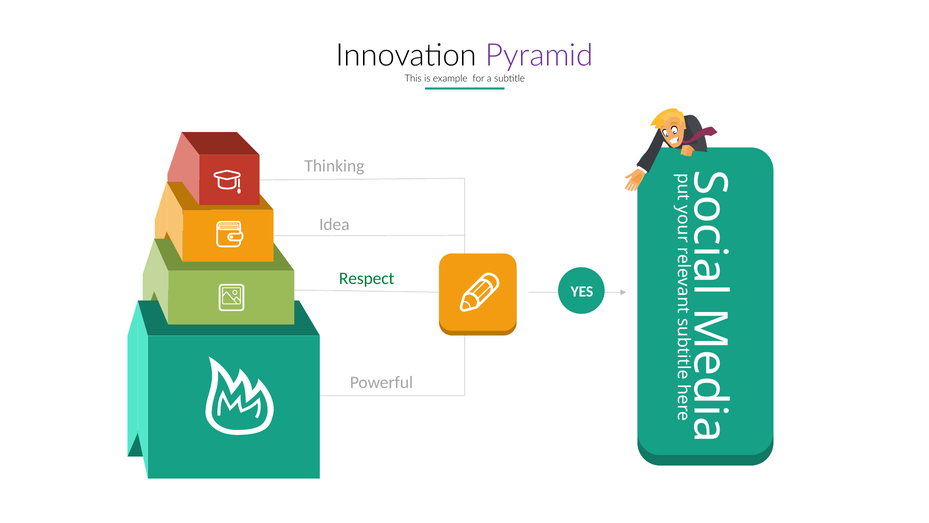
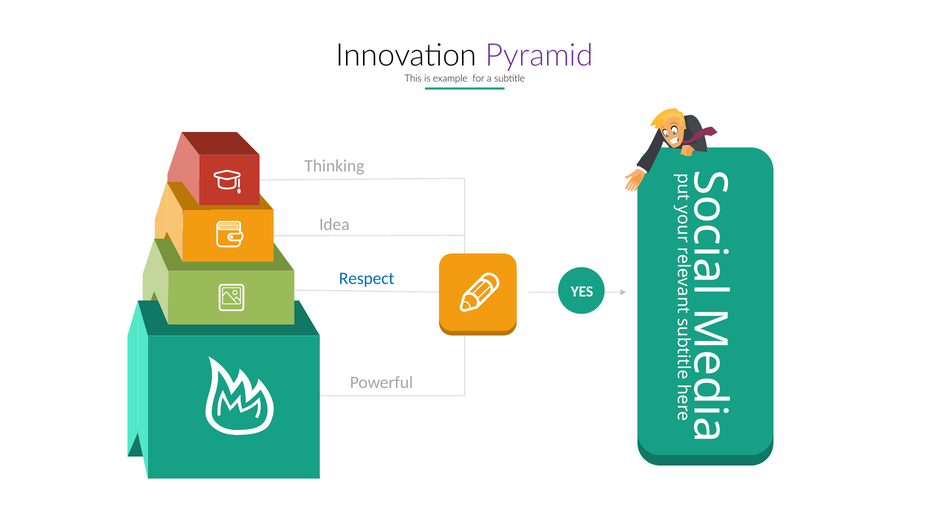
Respect colour: green -> blue
